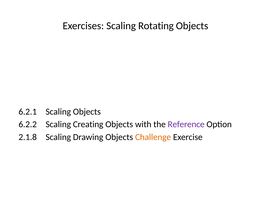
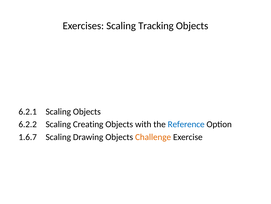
Rotating: Rotating -> Tracking
Reference colour: purple -> blue
2.1.8: 2.1.8 -> 1.6.7
